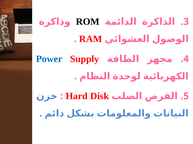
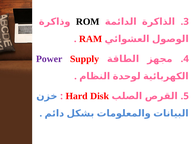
Power colour: blue -> purple
